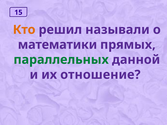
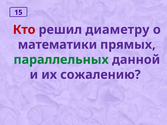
Кто colour: orange -> red
называли: называли -> диаметру
отношение: отношение -> сожалению
